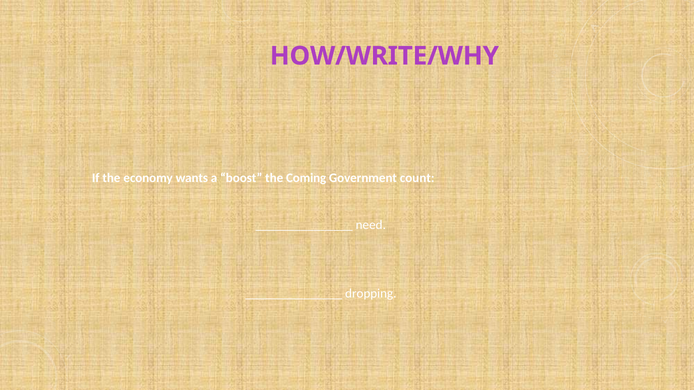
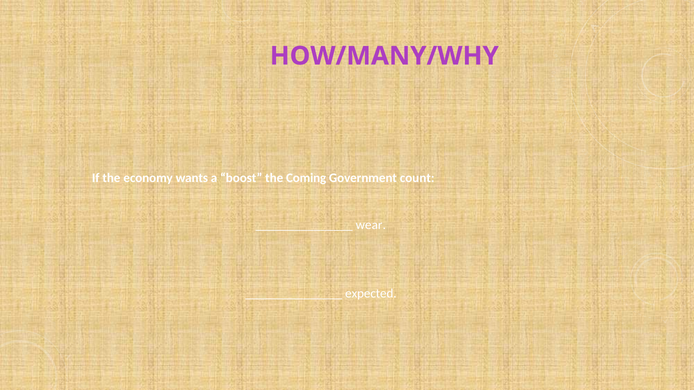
HOW/WRITE/WHY: HOW/WRITE/WHY -> HOW/MANY/WHY
need: need -> wear
dropping: dropping -> expected
